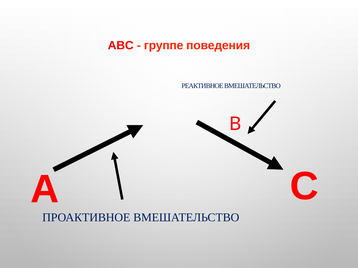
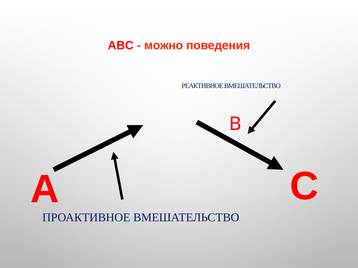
группе: группе -> можно
